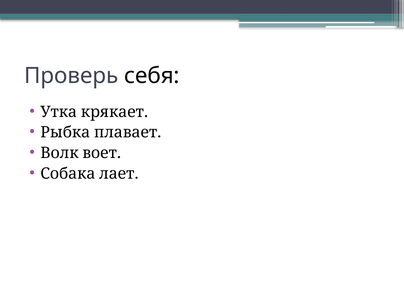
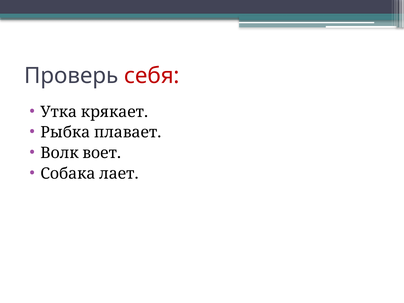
себя colour: black -> red
